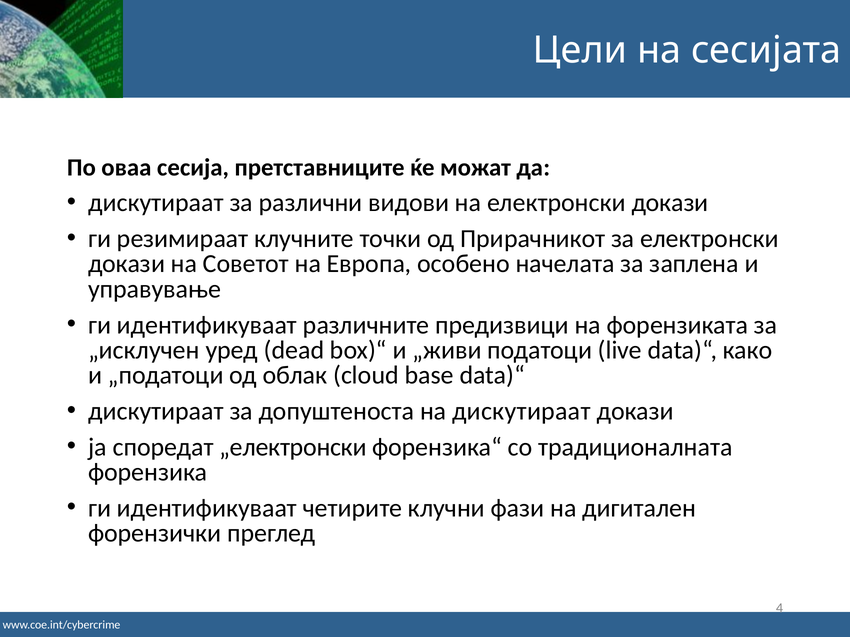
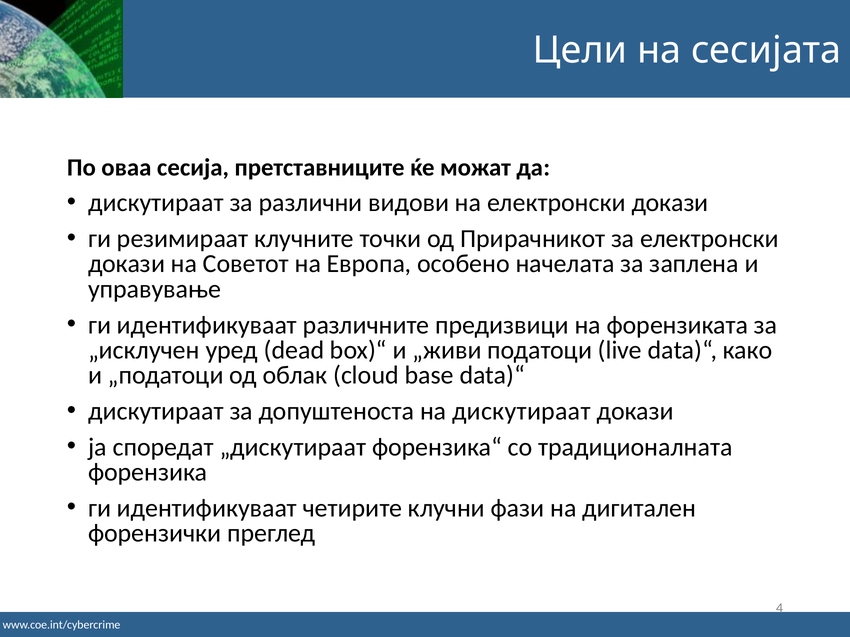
„електронски: „електронски -> „дискутираат
